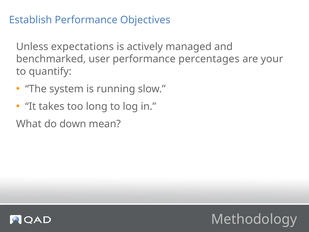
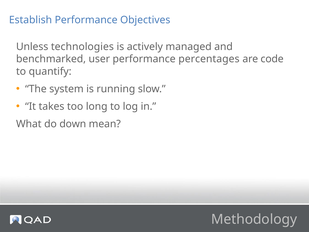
expectations: expectations -> technologies
your: your -> code
